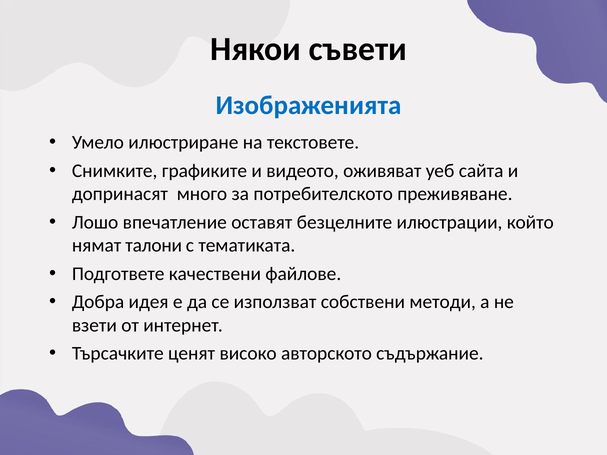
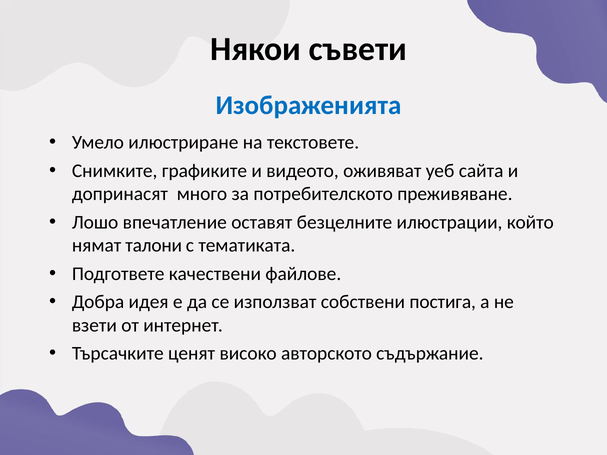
методи: методи -> постига
